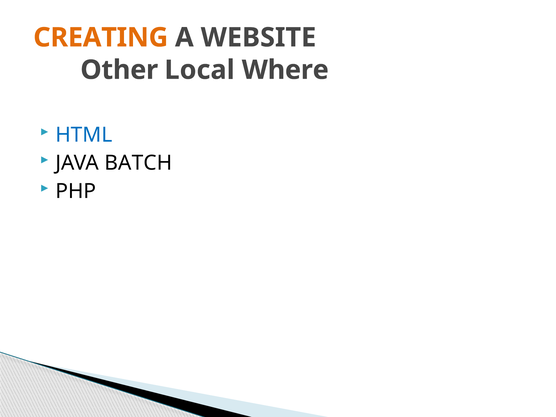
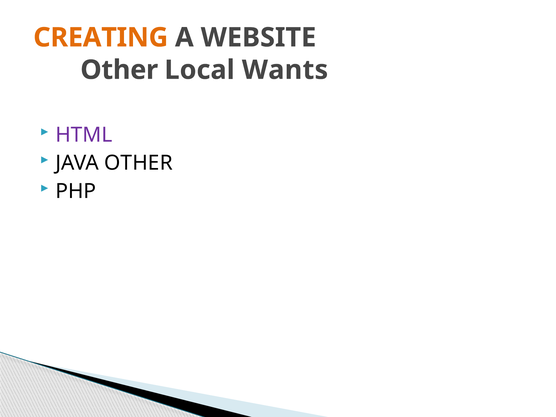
Where: Where -> Wants
HTML colour: blue -> purple
JAVA BATCH: BATCH -> OTHER
